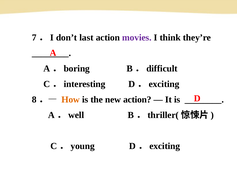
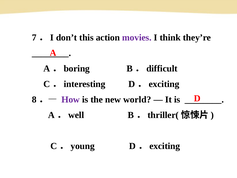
last: last -> this
How colour: orange -> purple
new action: action -> world
